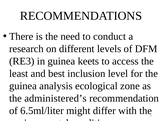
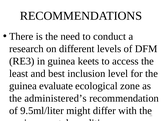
analysis: analysis -> evaluate
6.5ml/liter: 6.5ml/liter -> 9.5ml/liter
